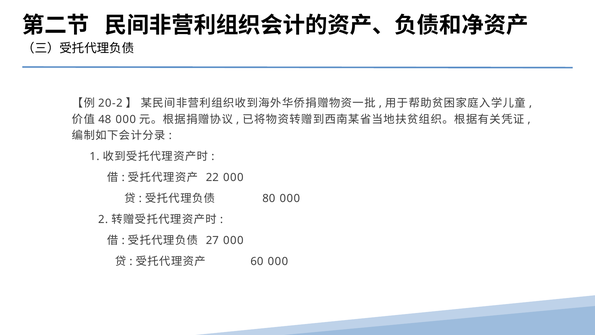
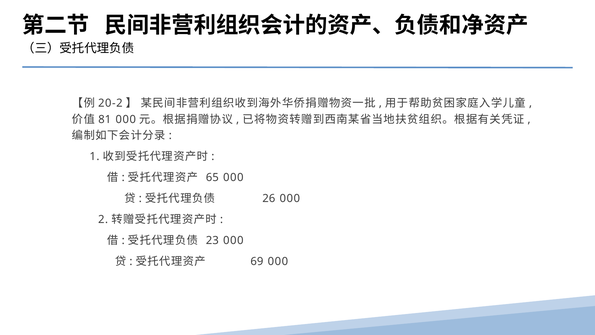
48: 48 -> 81
22: 22 -> 65
80: 80 -> 26
27: 27 -> 23
60: 60 -> 69
